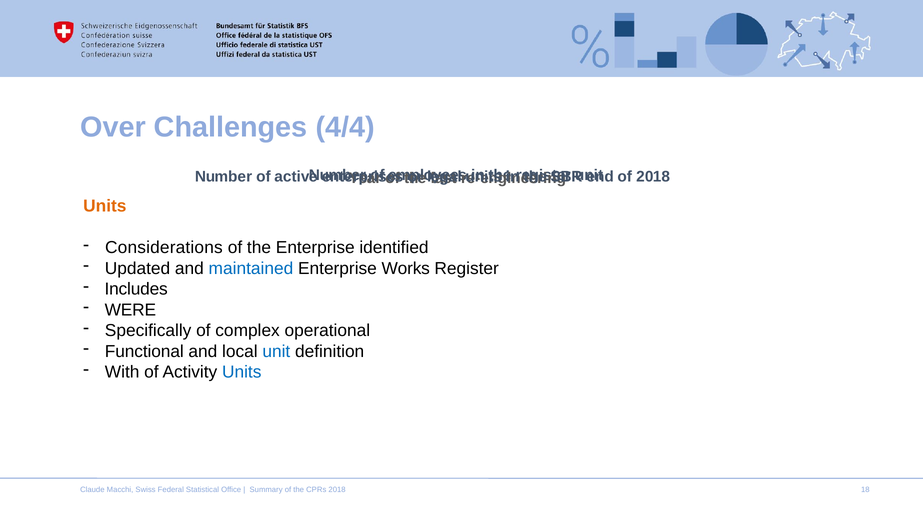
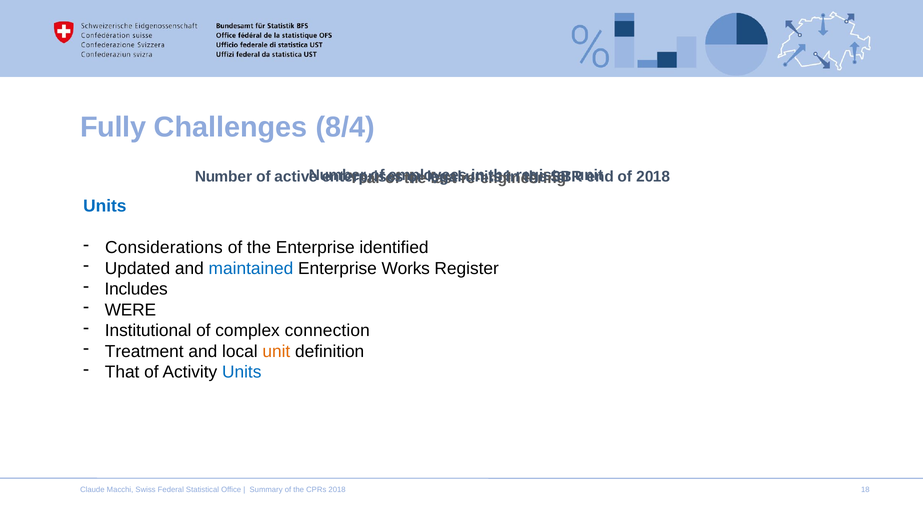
Over: Over -> Fully
4/4: 4/4 -> 8/4
Units at (105, 206) colour: orange -> blue
Specifically: Specifically -> Institutional
operational: operational -> connection
Functional: Functional -> Treatment
unit at (276, 352) colour: blue -> orange
With: With -> That
